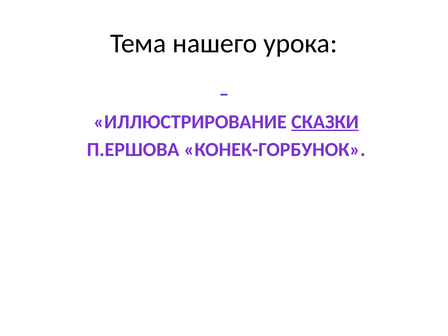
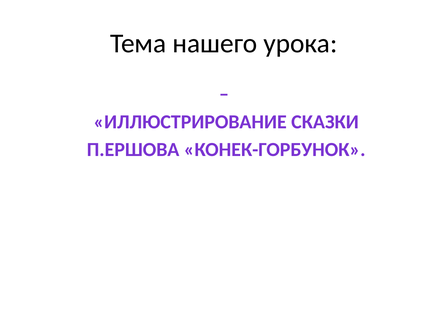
СКАЗКИ underline: present -> none
